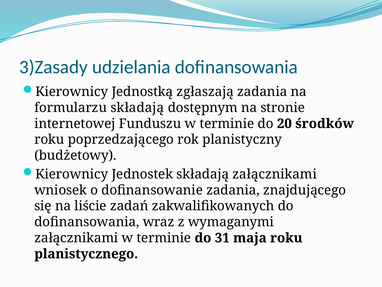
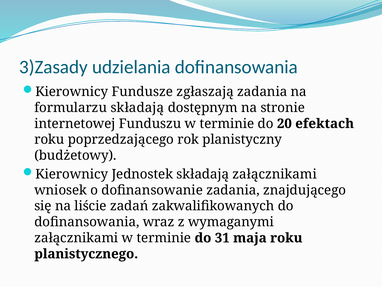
Jednostką: Jednostką -> Fundusze
środków: środków -> efektach
